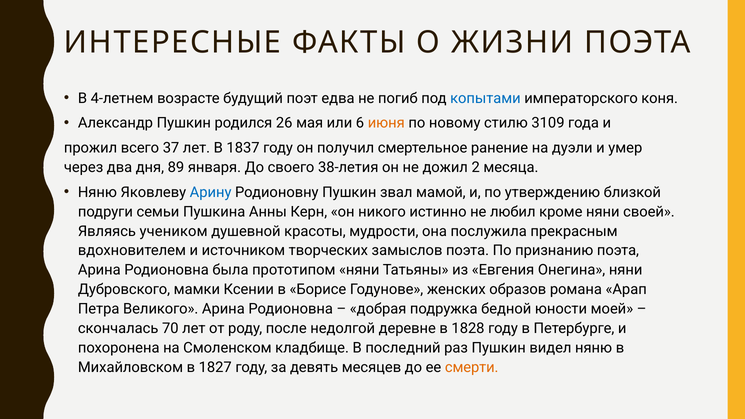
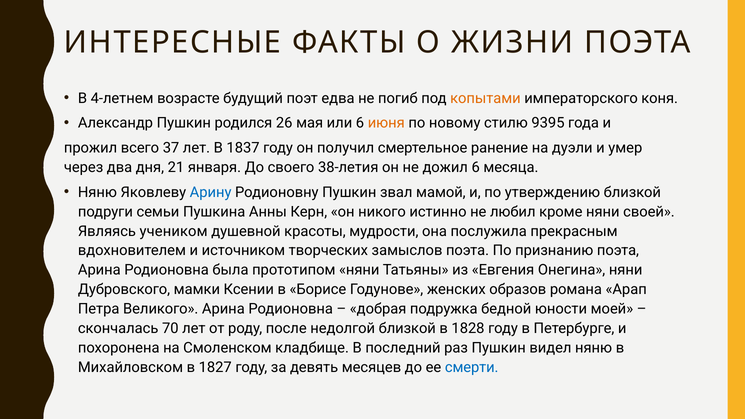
копытами colour: blue -> orange
3109: 3109 -> 9395
89: 89 -> 21
дожил 2: 2 -> 6
недолгой деревне: деревне -> близкой
смерти colour: orange -> blue
